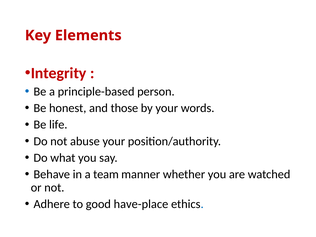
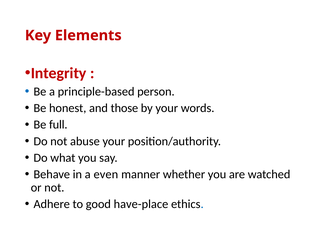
life: life -> full
team: team -> even
